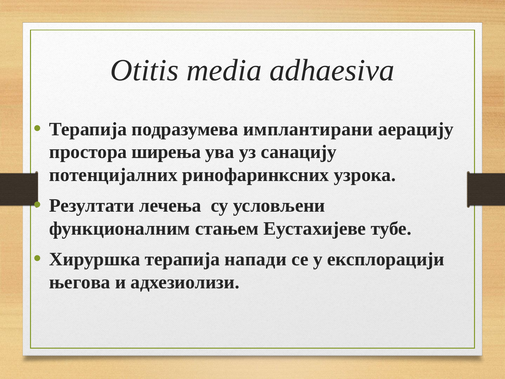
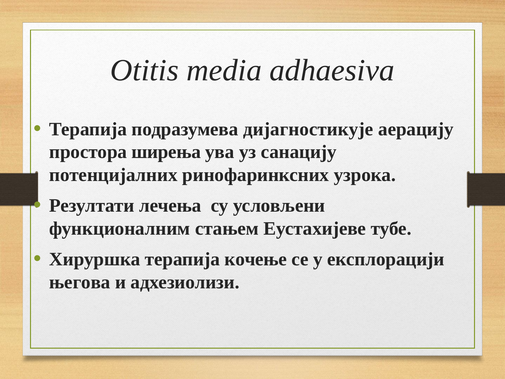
имплантирани: имплантирани -> дијагностикује
напади: напади -> кочење
